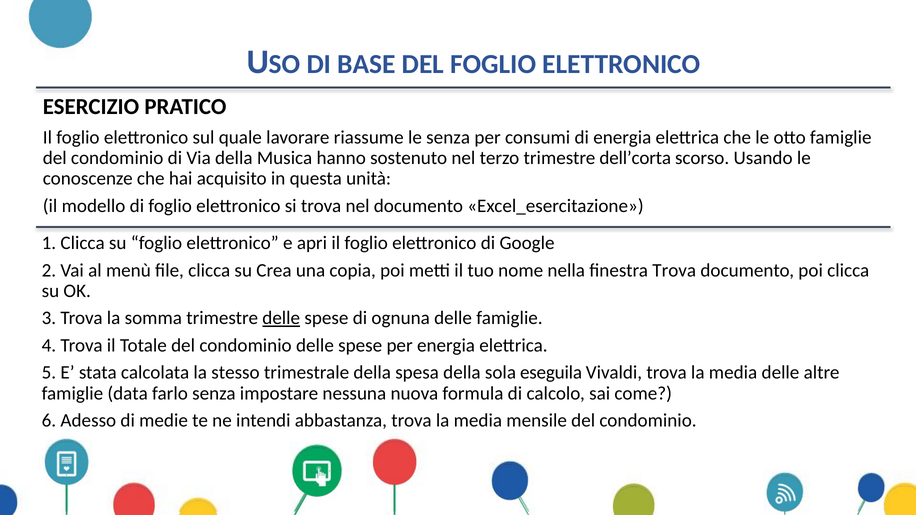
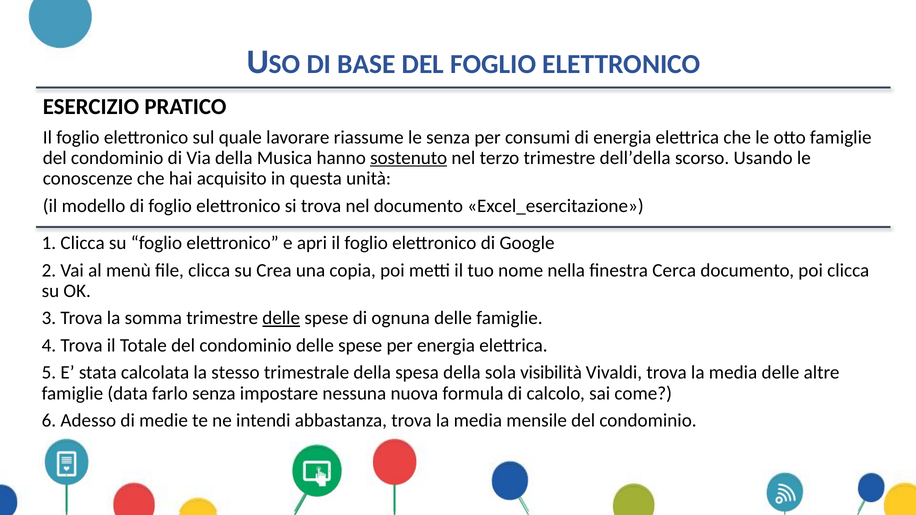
sostenuto underline: none -> present
dell’corta: dell’corta -> dell’della
finestra Trova: Trova -> Cerca
eseguila: eseguila -> visibilità
